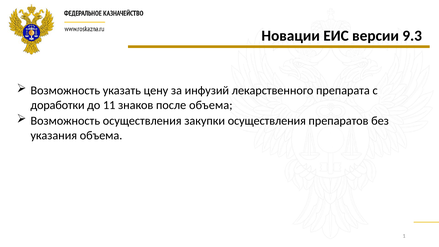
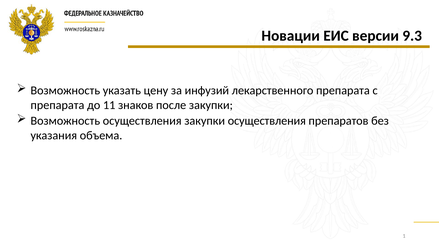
доработки at (58, 105): доработки -> препарата
после объема: объема -> закупки
